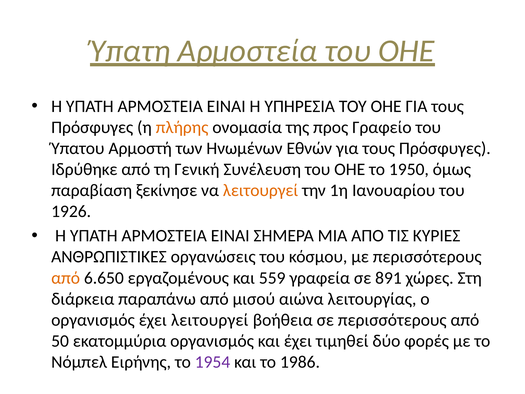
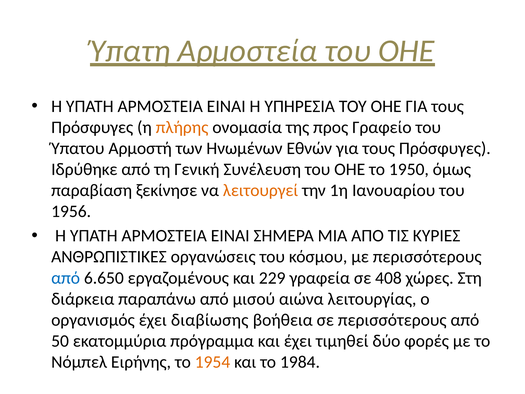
1926: 1926 -> 1956
από at (66, 278) colour: orange -> blue
559: 559 -> 229
891: 891 -> 408
έχει λειτουργεί: λειτουργεί -> διαβίωσης
εκατομμύρια οργανισμός: οργανισμός -> πρόγραμμα
1954 colour: purple -> orange
1986: 1986 -> 1984
